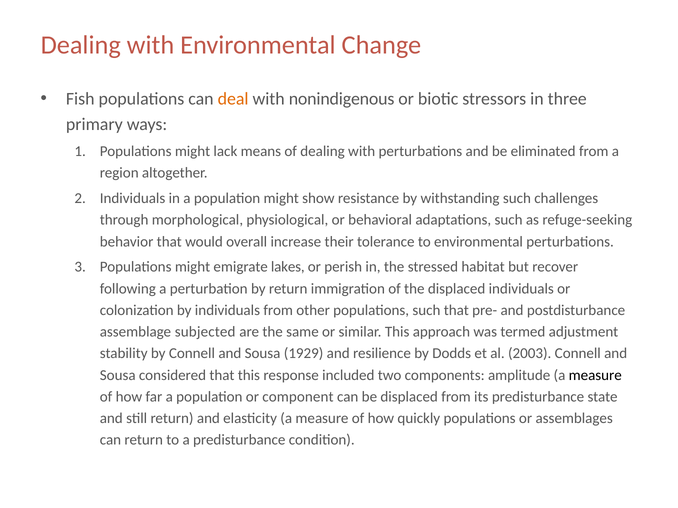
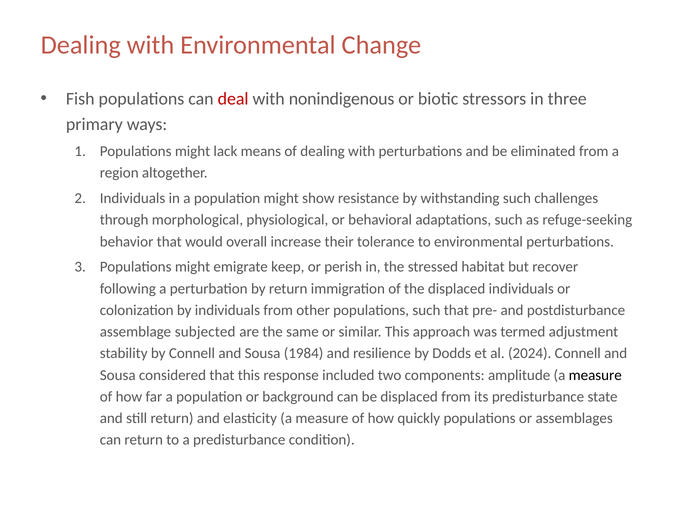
deal colour: orange -> red
lakes: lakes -> keep
1929: 1929 -> 1984
2003: 2003 -> 2024
component: component -> background
